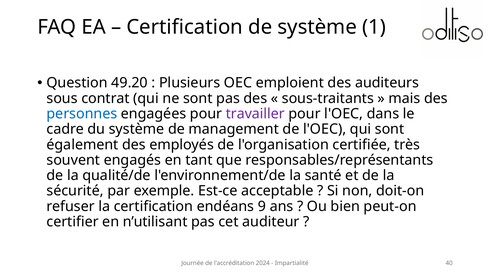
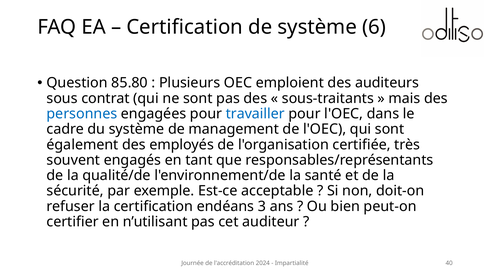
1: 1 -> 6
49.20: 49.20 -> 85.80
travailler colour: purple -> blue
9: 9 -> 3
